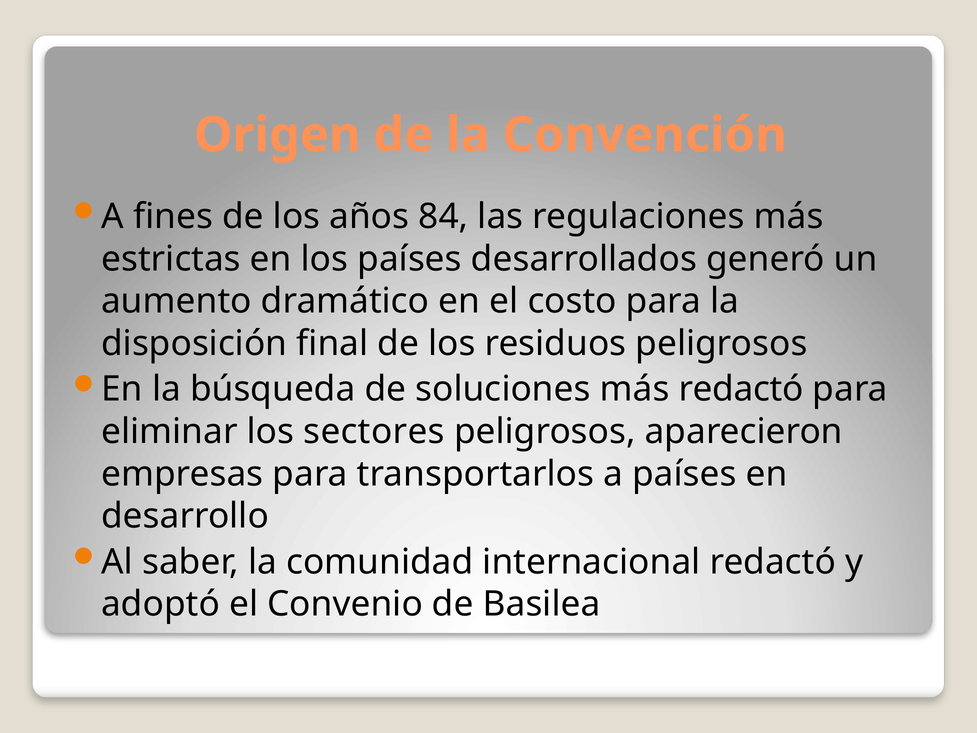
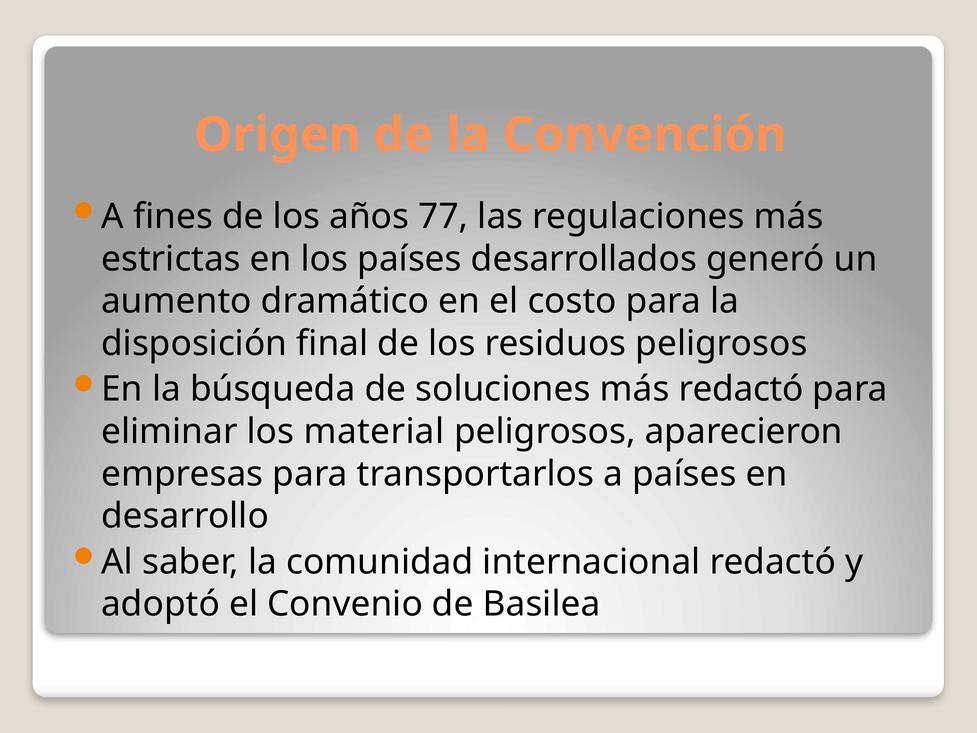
84: 84 -> 77
sectores: sectores -> material
